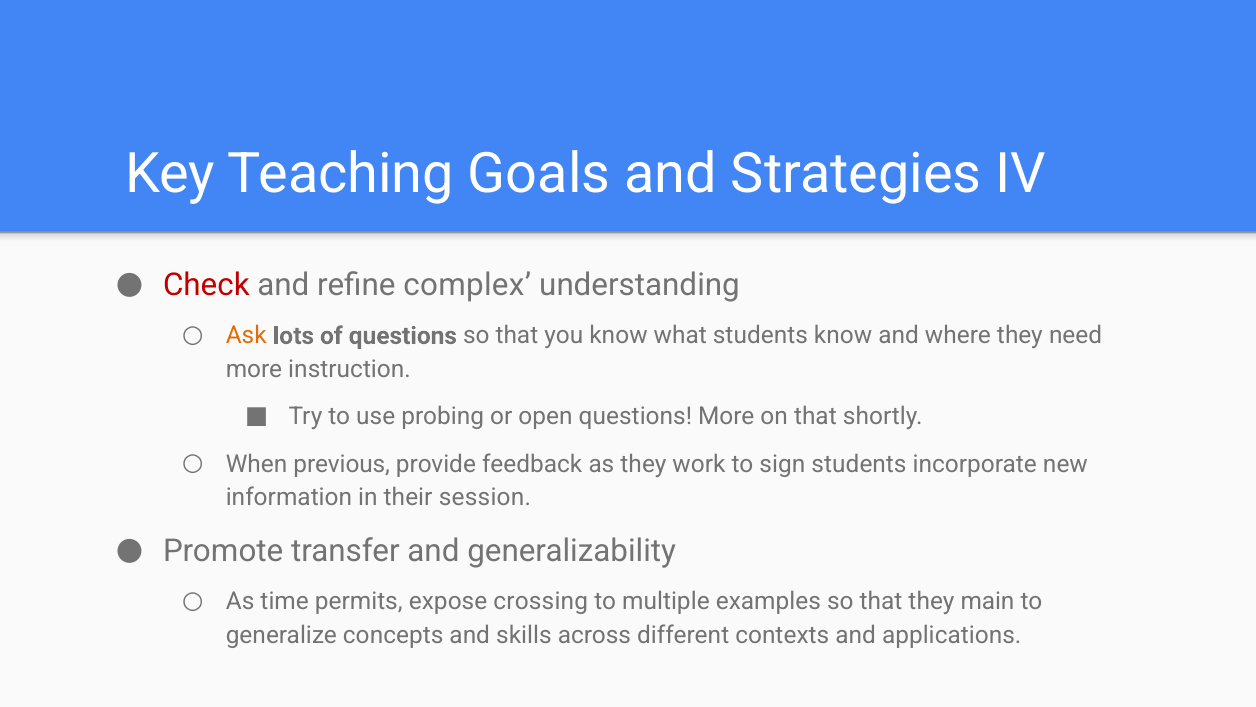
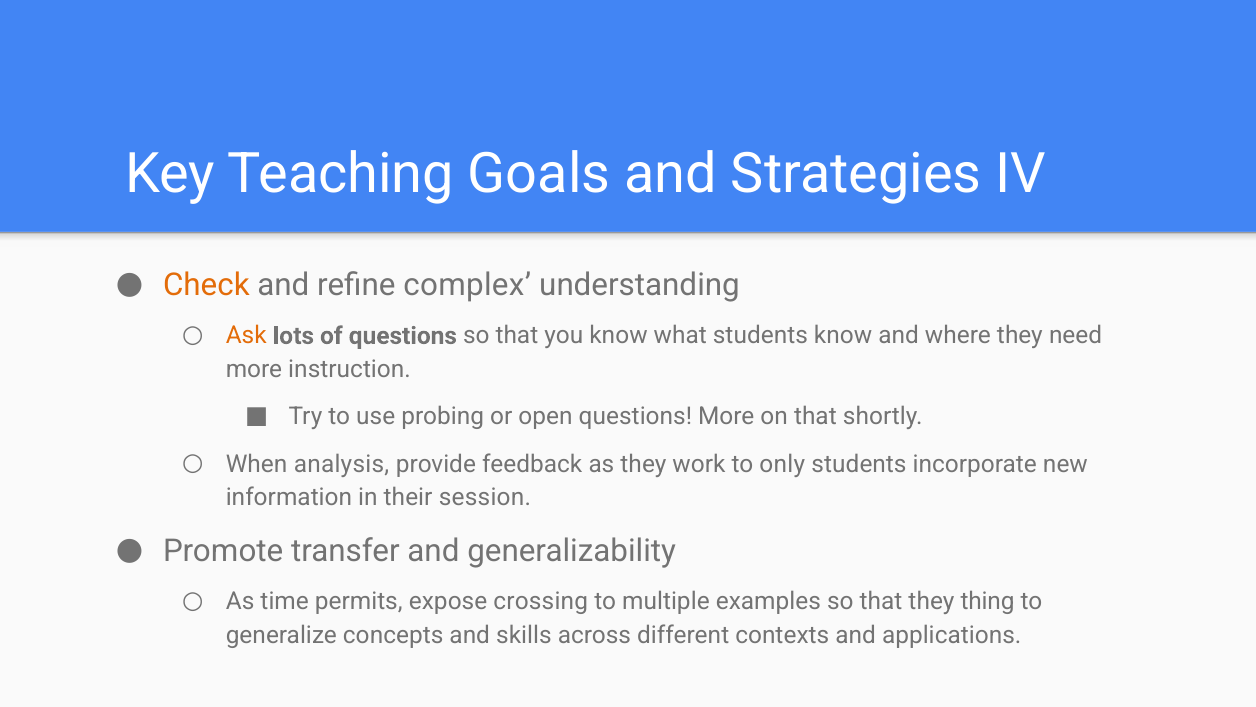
Check colour: red -> orange
previous: previous -> analysis
sign: sign -> only
main: main -> thing
